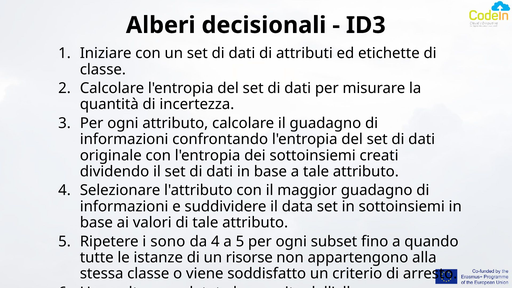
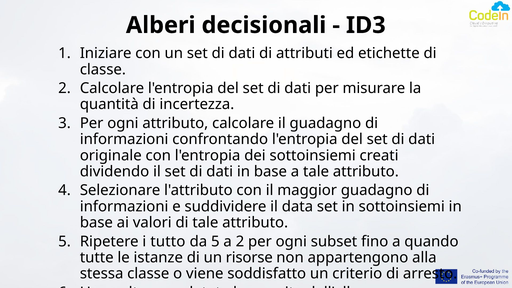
sono: sono -> tutto
da 4: 4 -> 5
a 5: 5 -> 2
